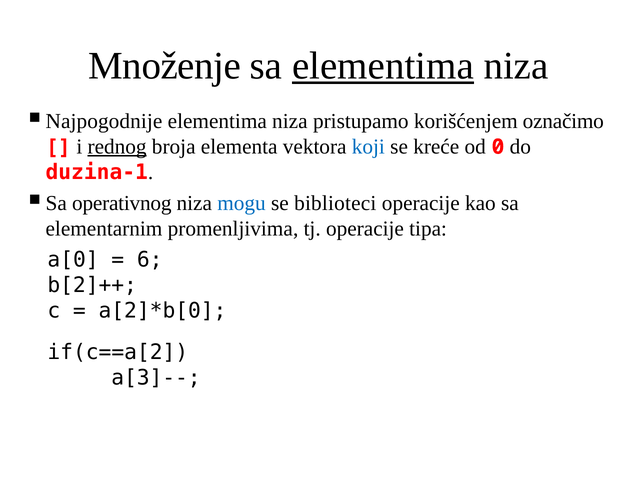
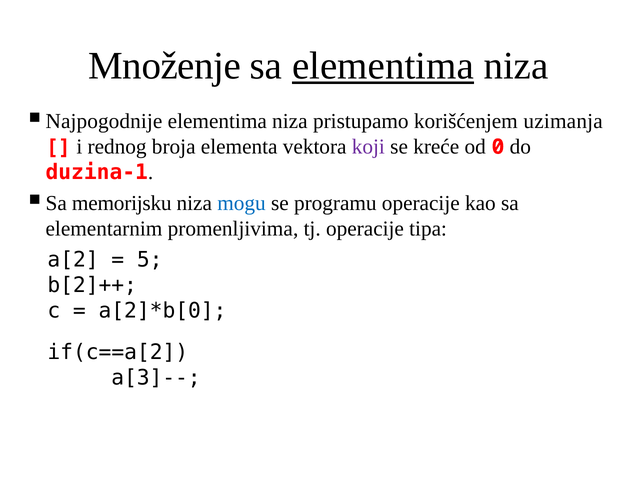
označimo: označimo -> uzimanja
rednog underline: present -> none
koji colour: blue -> purple
operativnog: operativnog -> memorijsku
biblioteci: biblioteci -> programu
a[0: a[0 -> a[2
6: 6 -> 5
